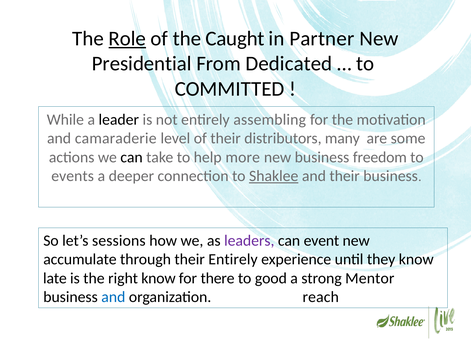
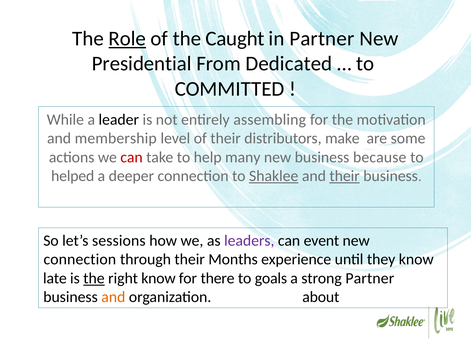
camaraderie: camaraderie -> membership
many: many -> make
can at (132, 157) colour: black -> red
more: more -> many
freedom: freedom -> because
events: events -> helped
their at (345, 176) underline: none -> present
accumulate at (80, 260): accumulate -> connection
their Entirely: Entirely -> Months
the at (94, 278) underline: none -> present
good: good -> goals
strong Mentor: Mentor -> Partner
and at (113, 297) colour: blue -> orange
reach: reach -> about
